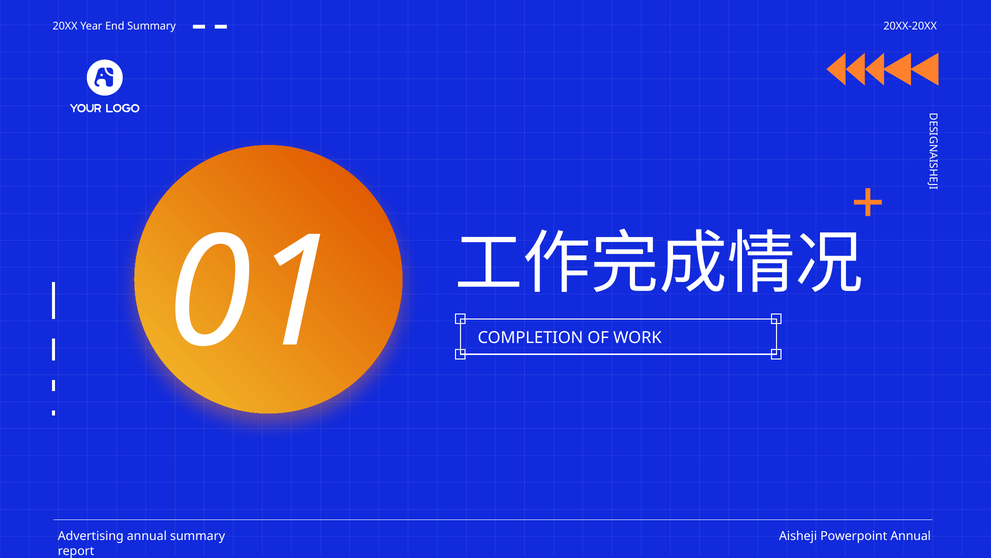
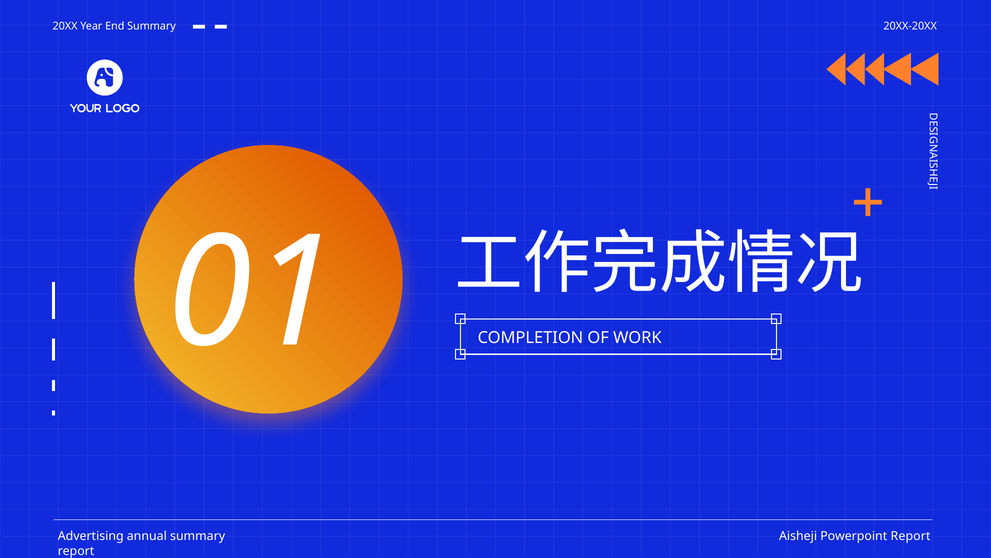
Powerpoint Annual: Annual -> Report
